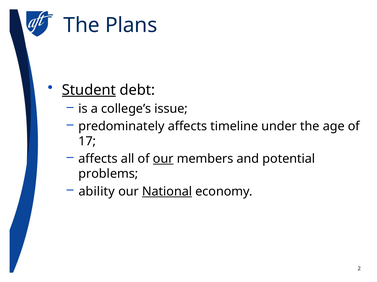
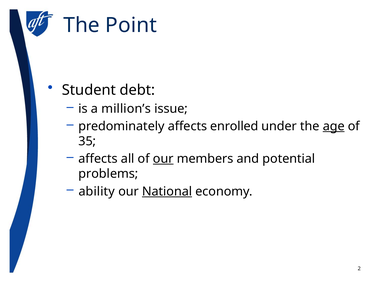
Plans: Plans -> Point
Student underline: present -> none
college’s: college’s -> million’s
timeline: timeline -> enrolled
age underline: none -> present
17: 17 -> 35
